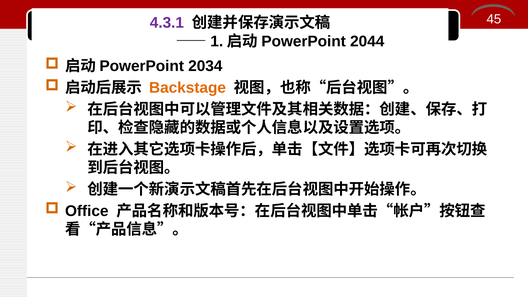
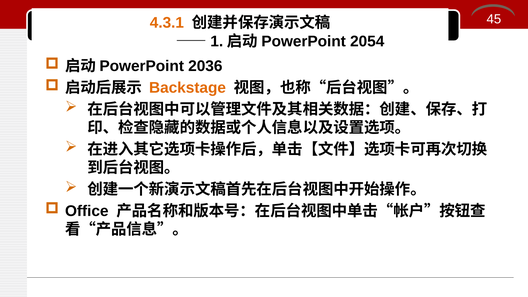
4.3.1 colour: purple -> orange
2044: 2044 -> 2054
2034: 2034 -> 2036
